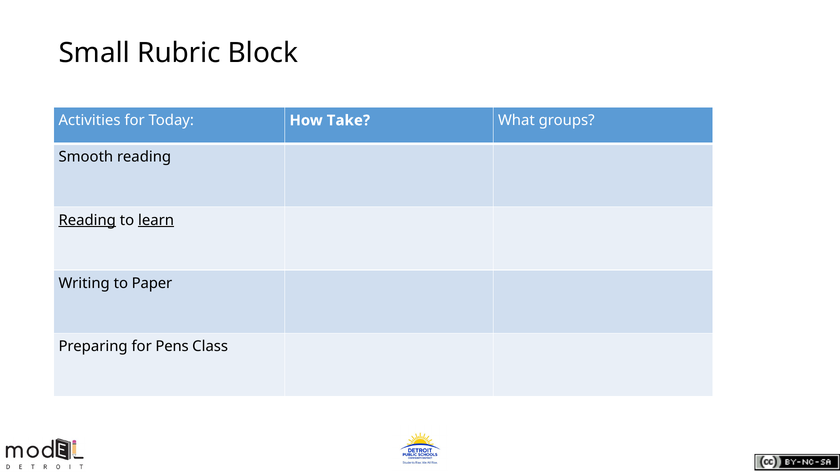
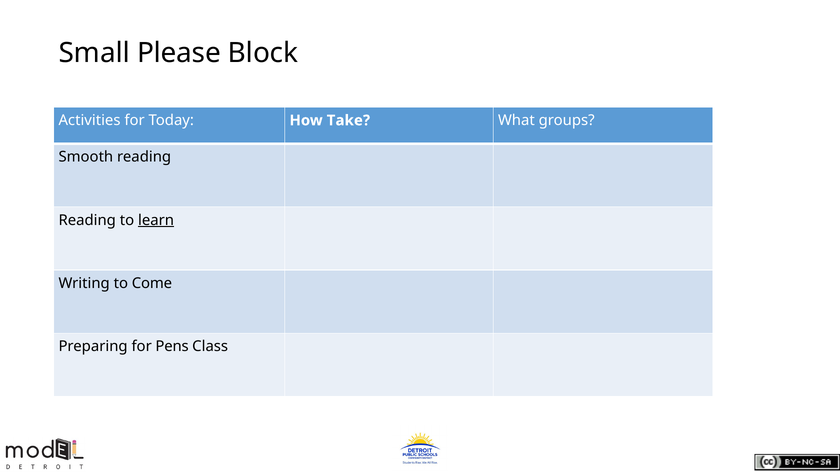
Rubric: Rubric -> Please
Reading at (87, 220) underline: present -> none
Paper: Paper -> Come
